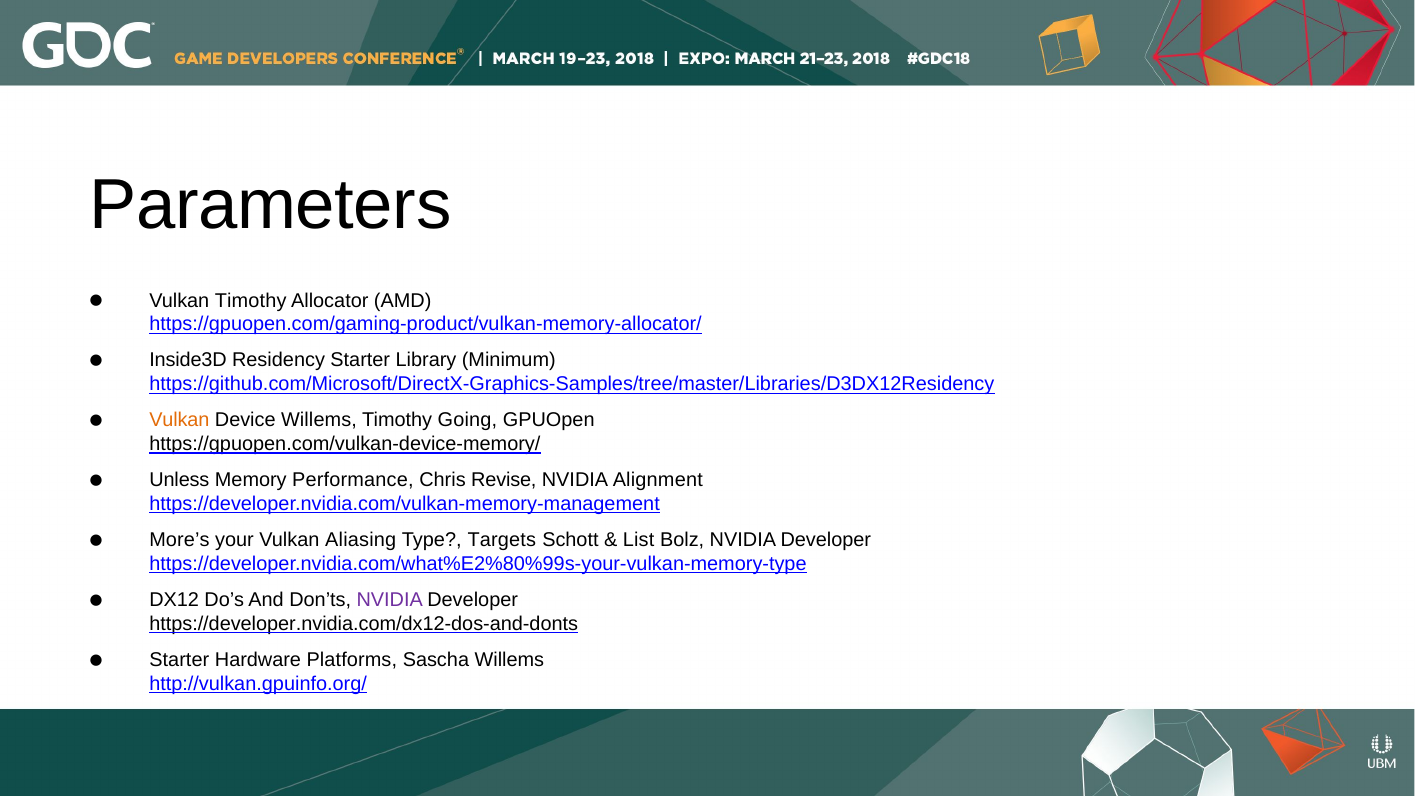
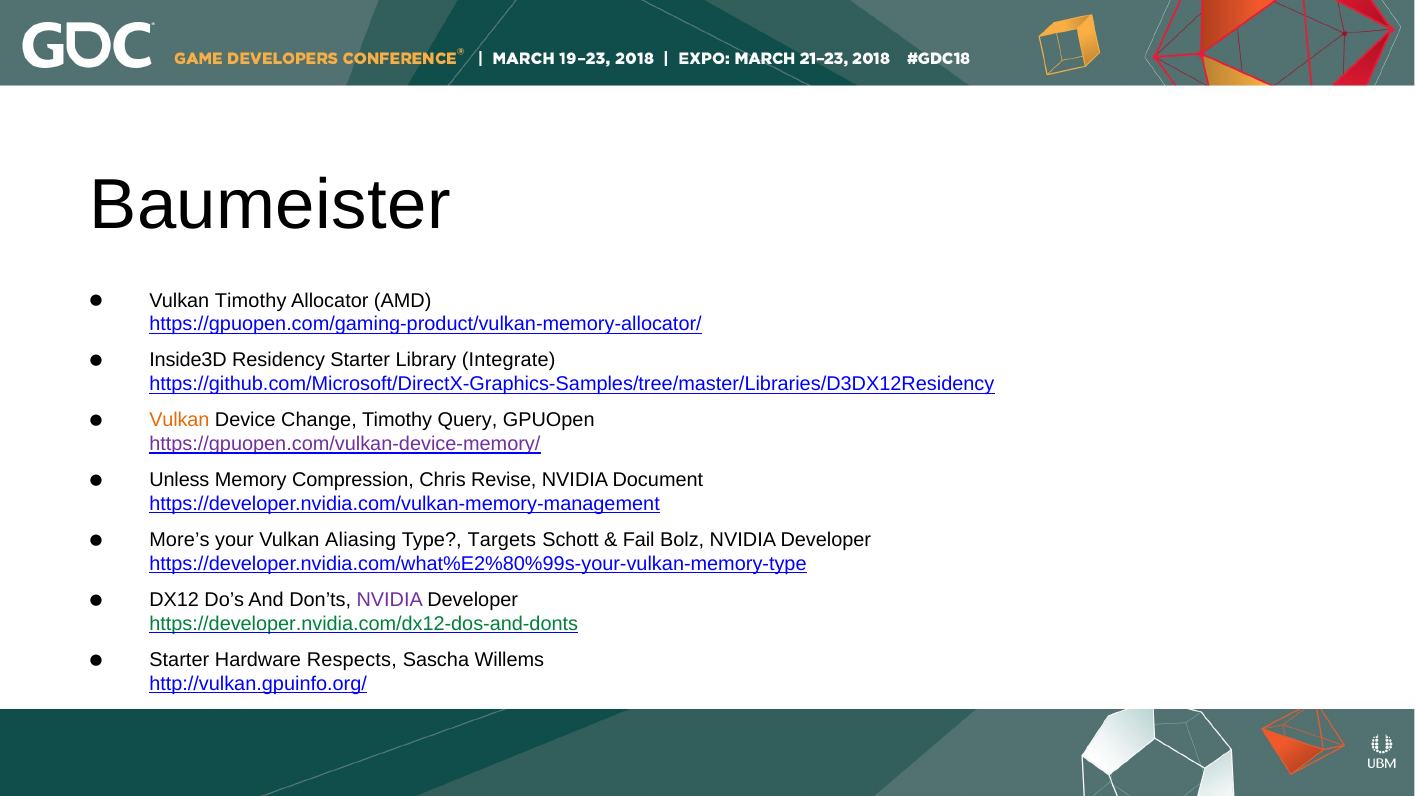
Parameters: Parameters -> Baumeister
Minimum: Minimum -> Integrate
Device Willems: Willems -> Change
Going: Going -> Query
https://gpuopen.com/vulkan-device-memory/ colour: black -> purple
Performance: Performance -> Compression
Alignment: Alignment -> Document
List: List -> Fail
https://developer.nvidia.com/dx12-dos-and-donts colour: black -> green
Platforms: Platforms -> Respects
